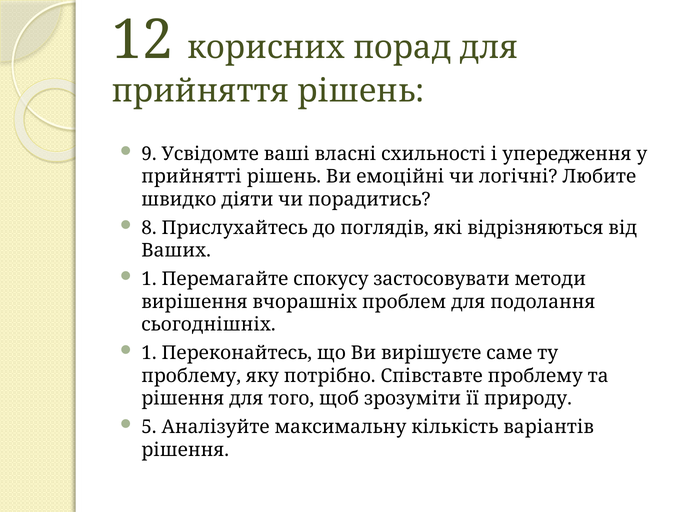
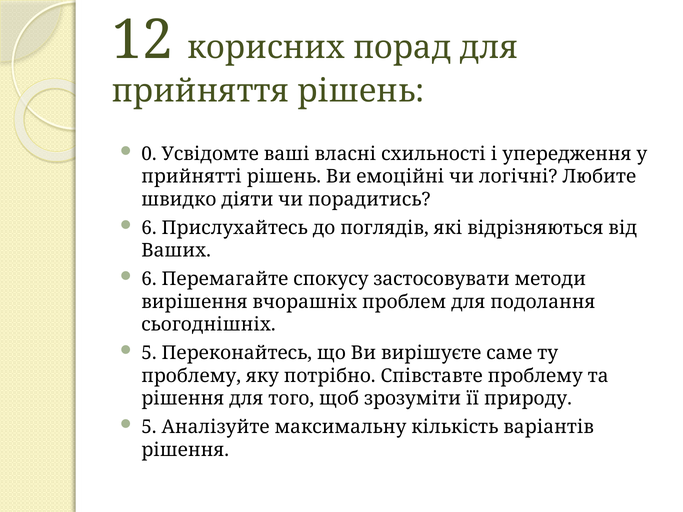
9: 9 -> 0
8 at (149, 228): 8 -> 6
1 at (149, 279): 1 -> 6
1 at (149, 353): 1 -> 5
